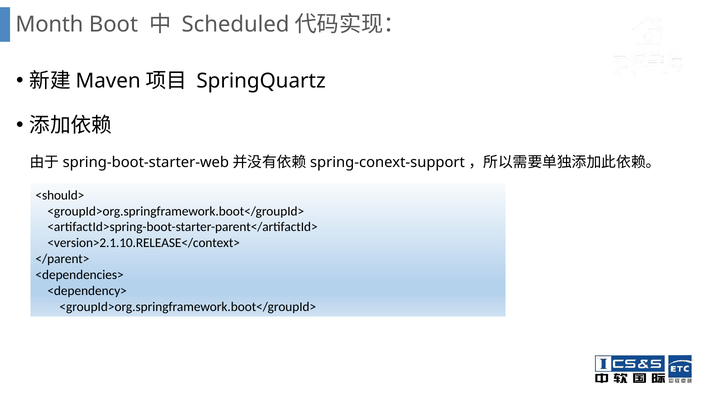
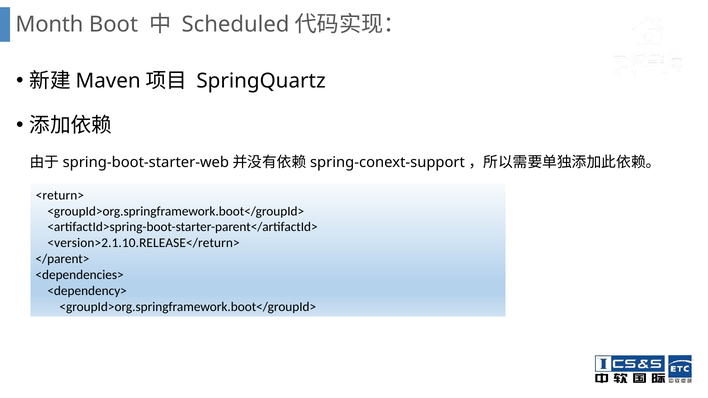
<should>: <should> -> <return>
<version>2.1.10.RELEASE</context>: <version>2.1.10.RELEASE</context> -> <version>2.1.10.RELEASE</return>
